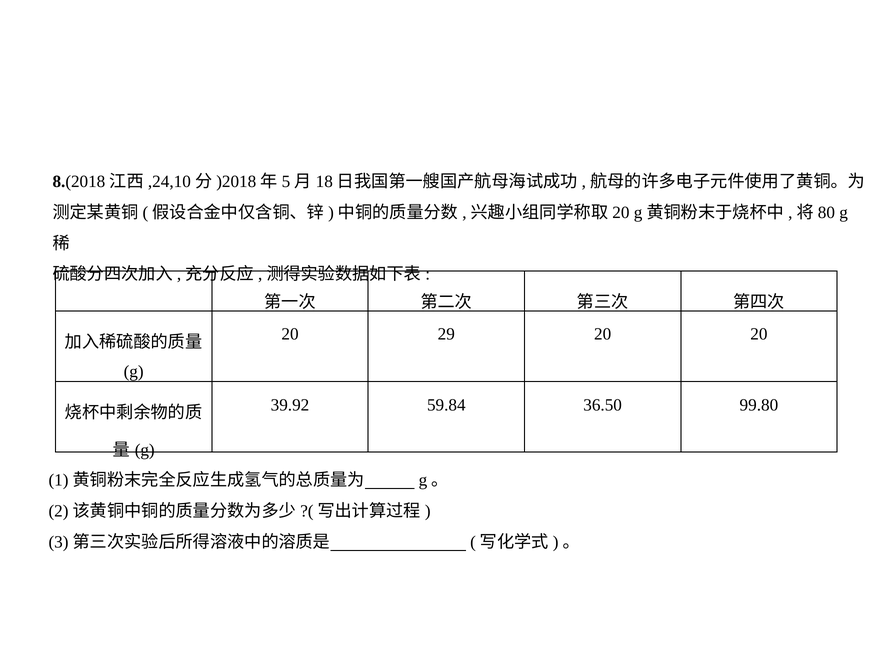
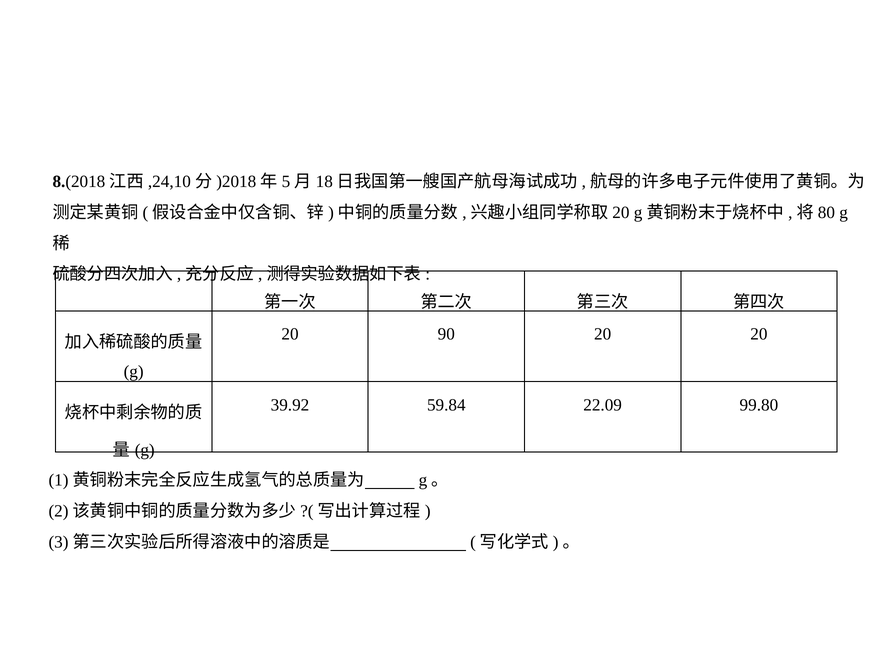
29: 29 -> 90
36.50: 36.50 -> 22.09
